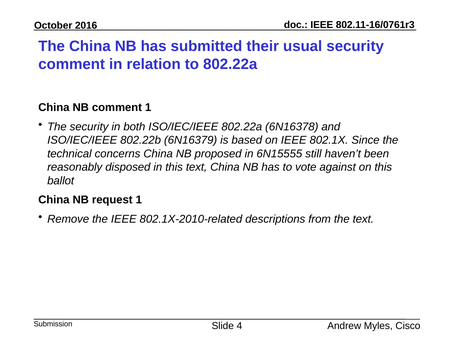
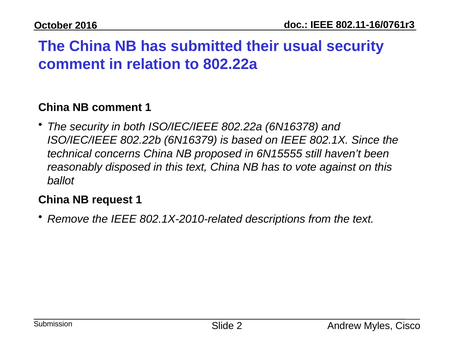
4: 4 -> 2
